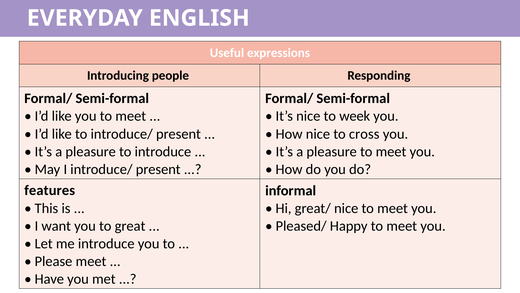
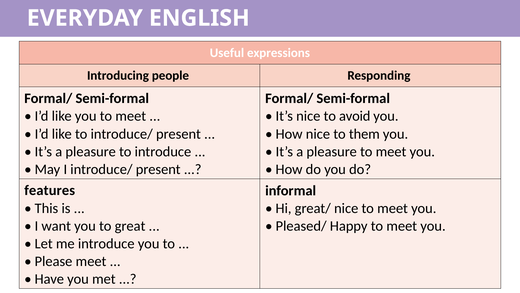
week: week -> avoid
cross: cross -> them
